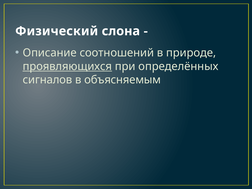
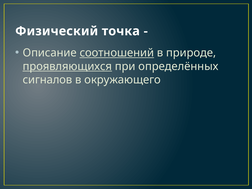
слона: слона -> точка
соотношений underline: none -> present
объясняемым: объясняемым -> окружающего
